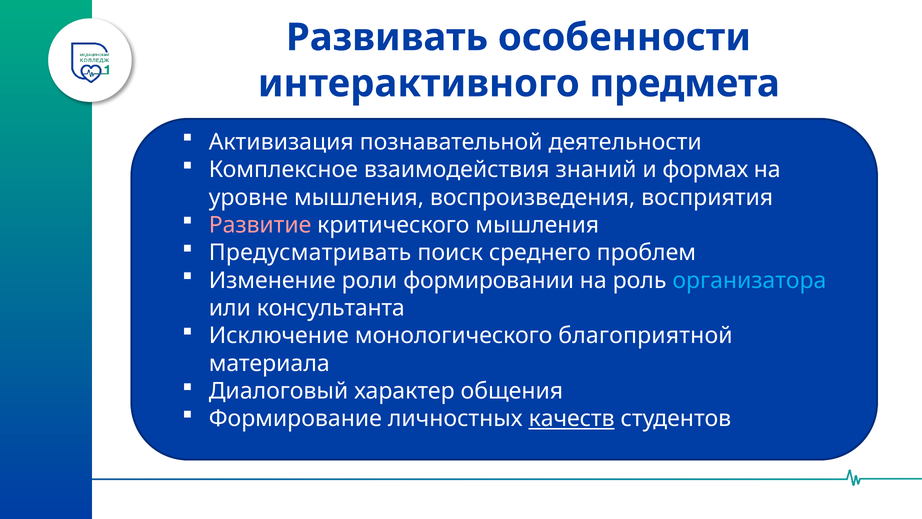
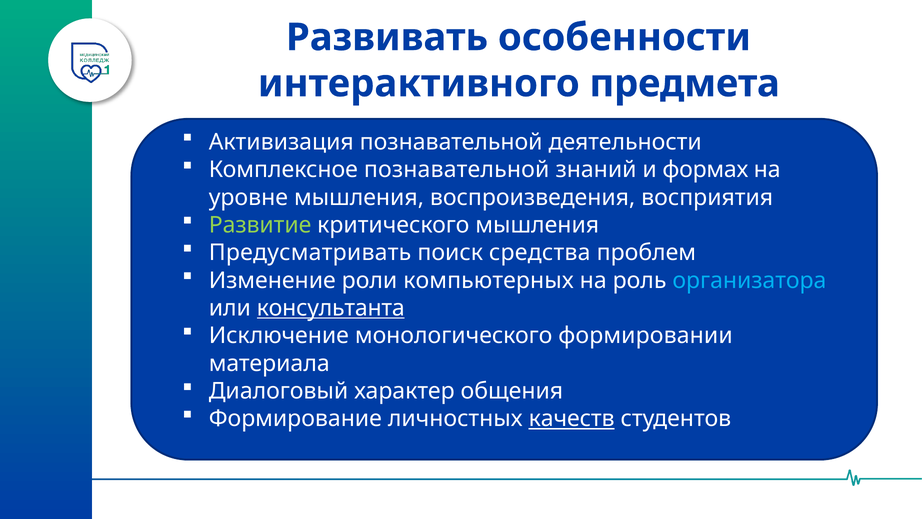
Комплексное взаимодействия: взаимодействия -> познавательной
Развитие colour: pink -> light green
среднего: среднего -> средства
формировании: формировании -> компьютерных
консультанта underline: none -> present
благоприятной: благоприятной -> формировании
